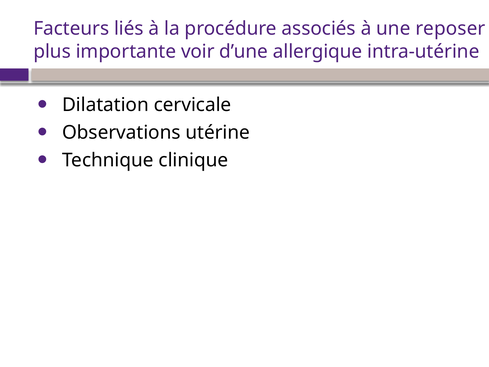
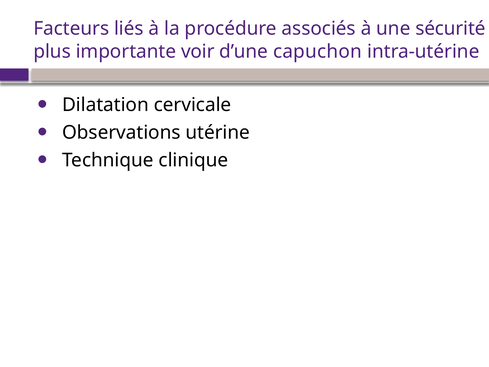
reposer: reposer -> sécurité
allergique: allergique -> capuchon
